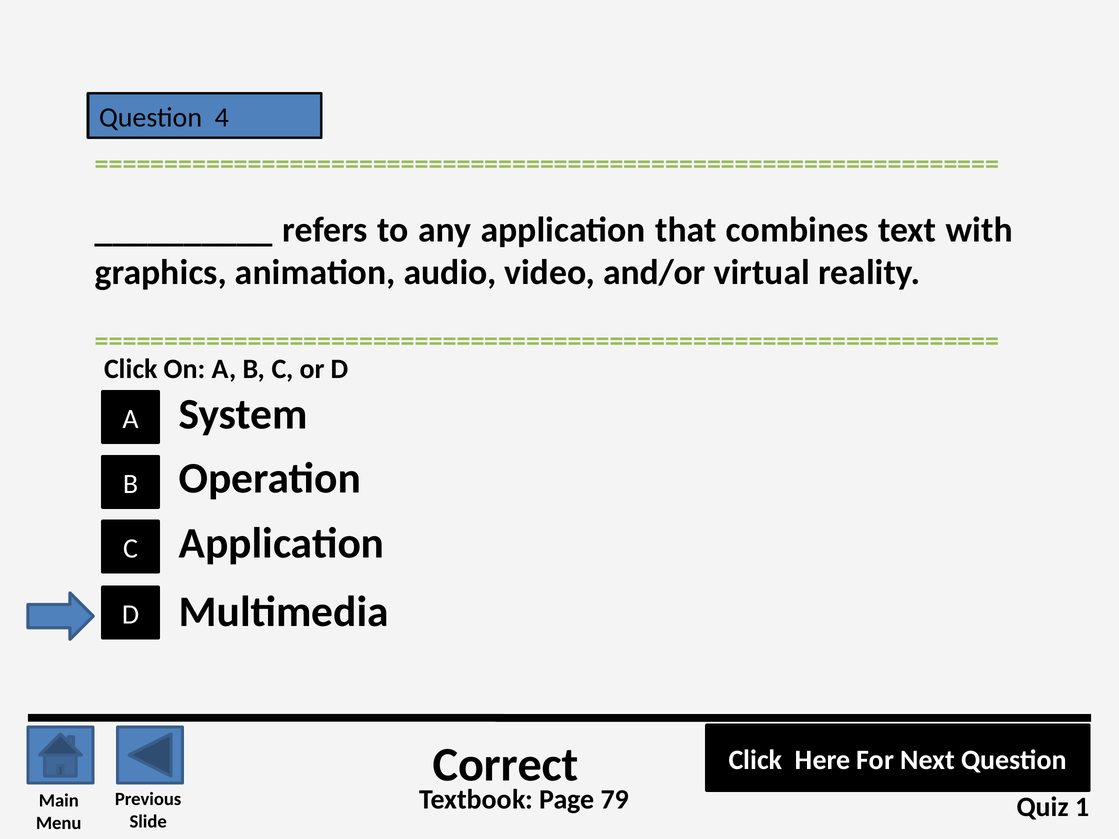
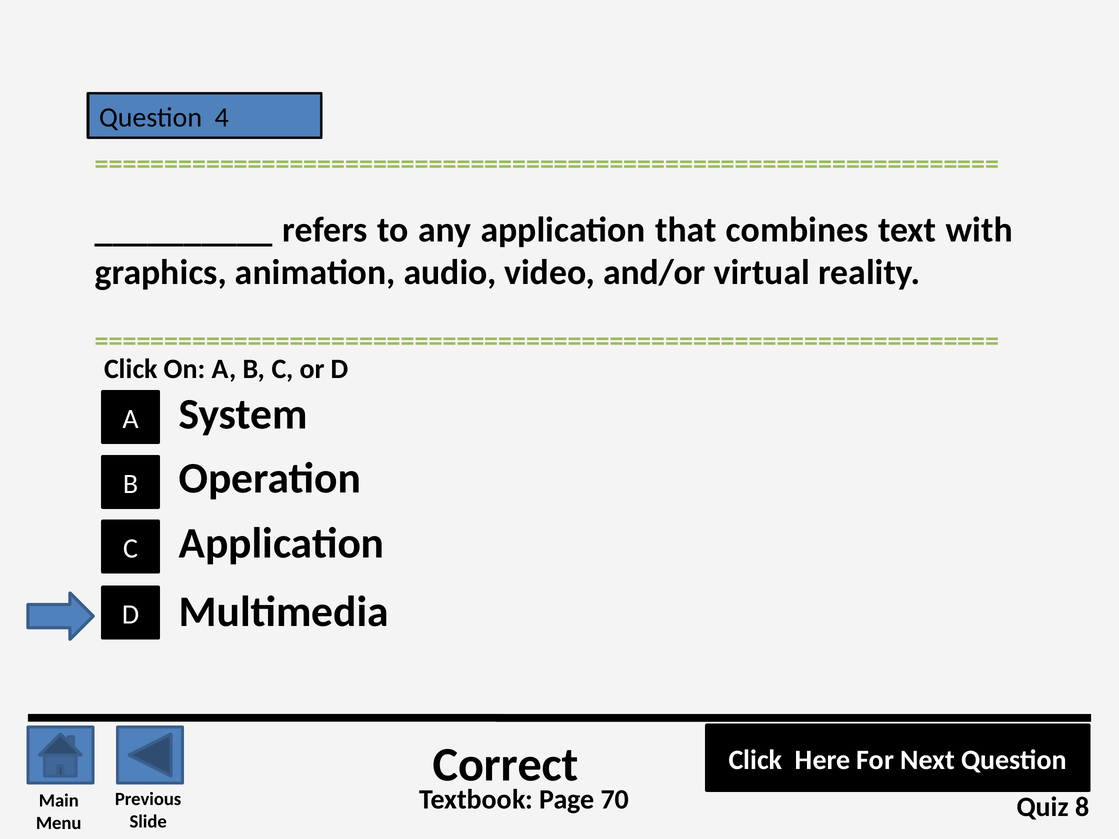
79: 79 -> 70
1: 1 -> 8
